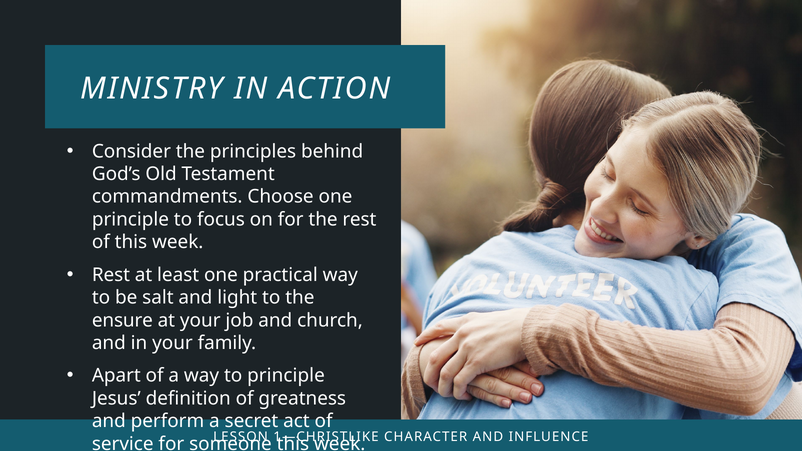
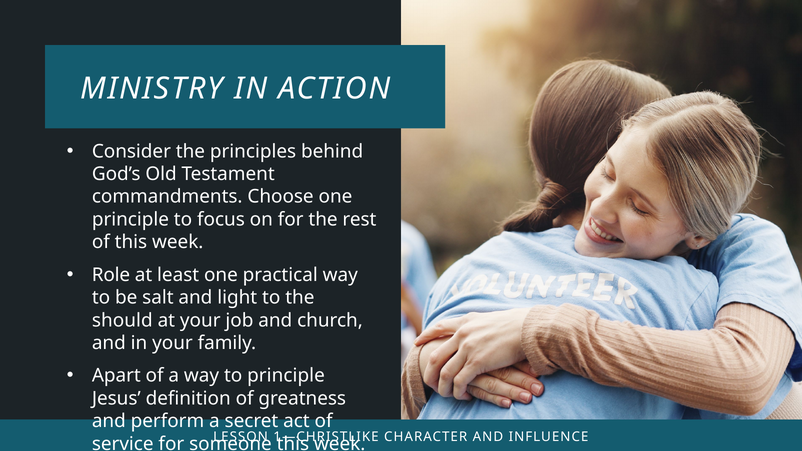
Rest at (111, 275): Rest -> Role
ensure: ensure -> should
